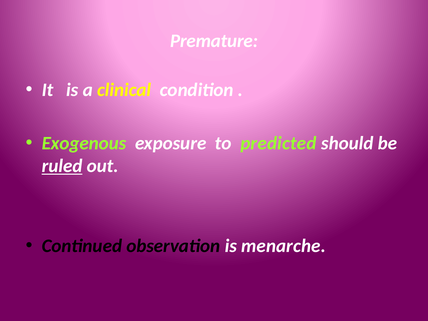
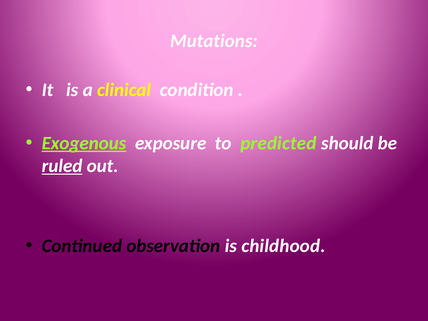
Premature: Premature -> Mutations
Exogenous underline: none -> present
menarche: menarche -> childhood
